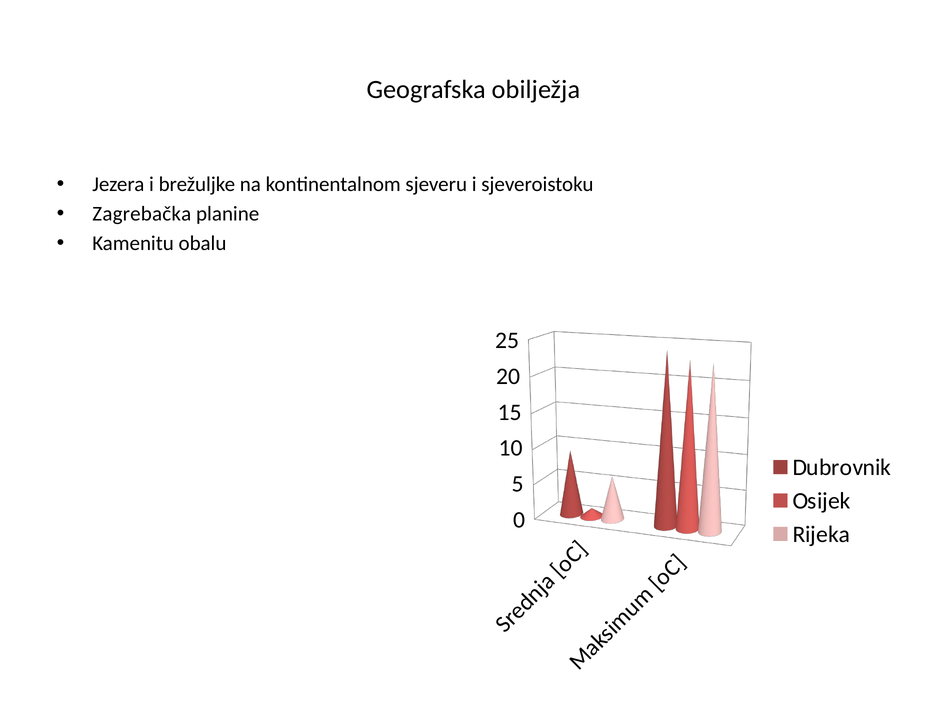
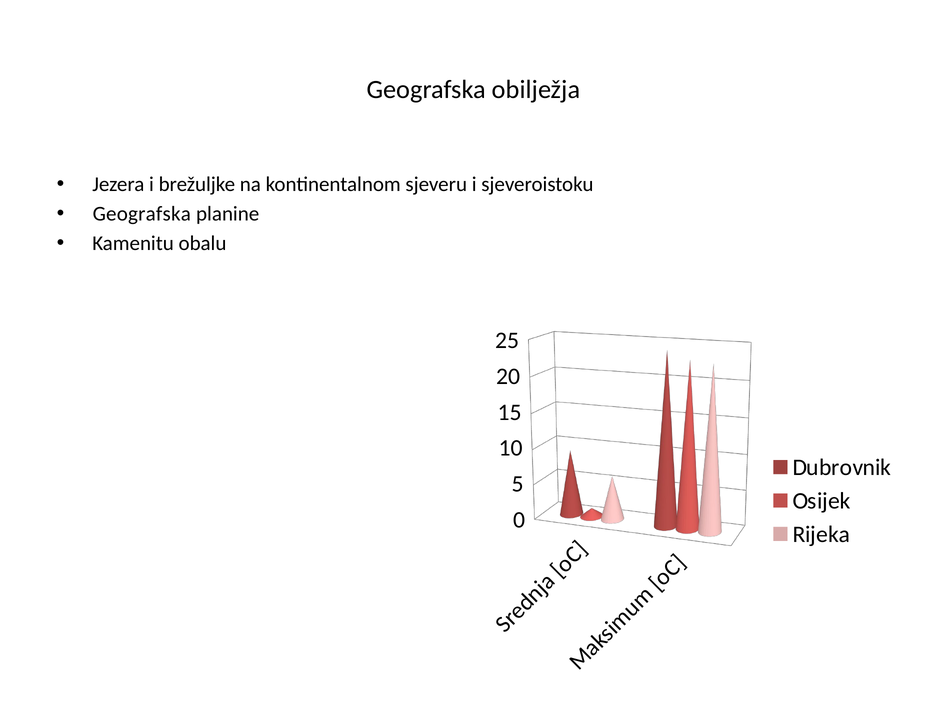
Zagrebačka at (142, 214): Zagrebačka -> Geografska
